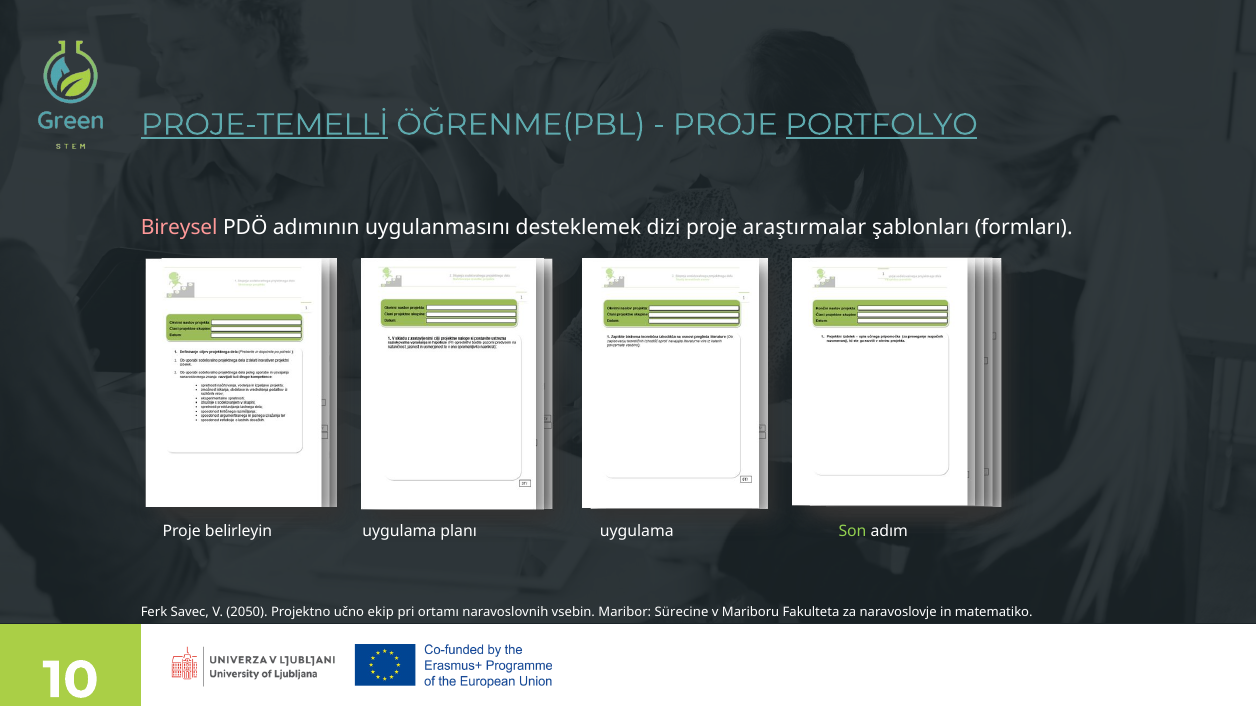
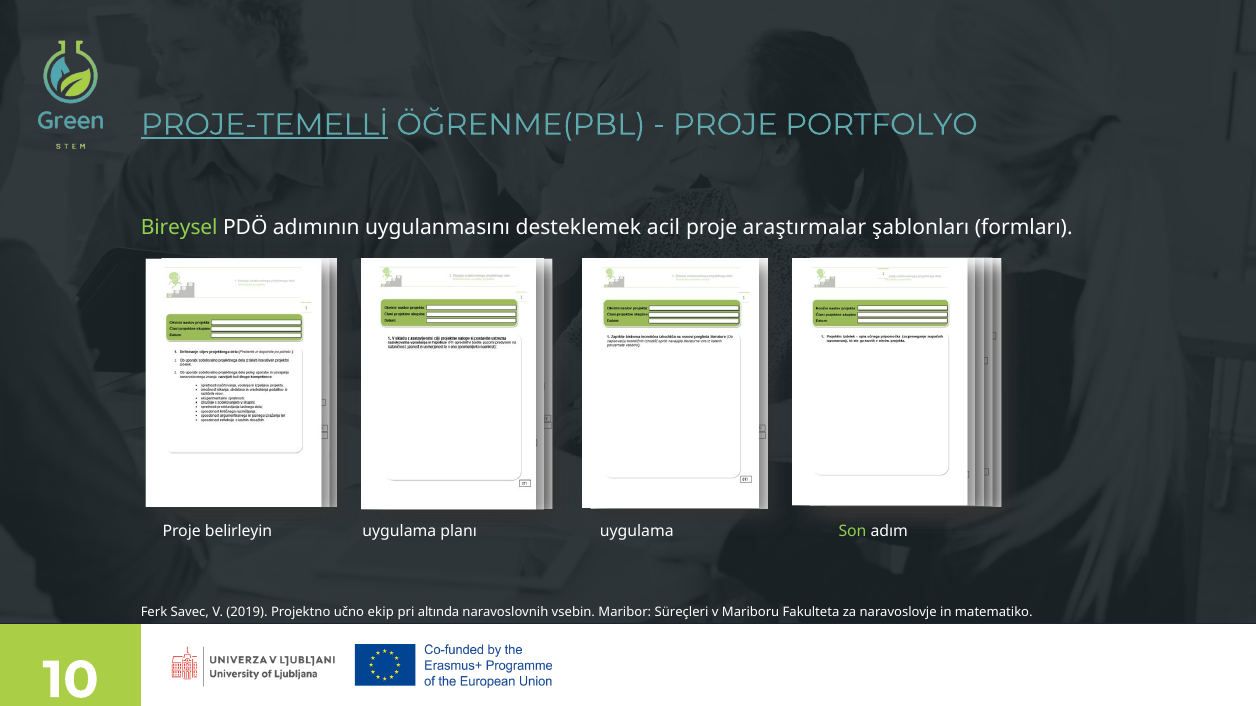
PORTFOLYO underline: present -> none
Bireysel colour: pink -> light green
dizi: dizi -> acil
2050: 2050 -> 2019
ortamı: ortamı -> altında
Sürecine: Sürecine -> Süreçleri
